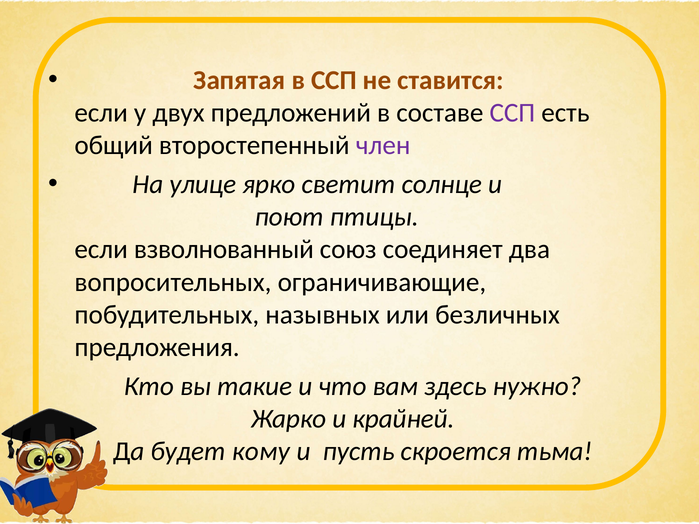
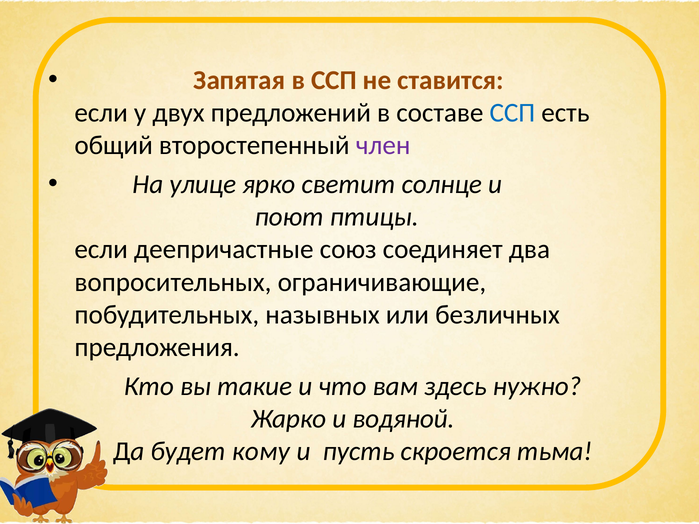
ССП at (512, 113) colour: purple -> blue
взволнованный: взволнованный -> деепричастные
крайней: крайней -> водяной
